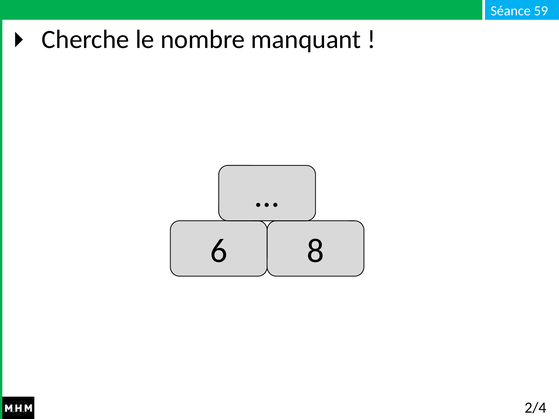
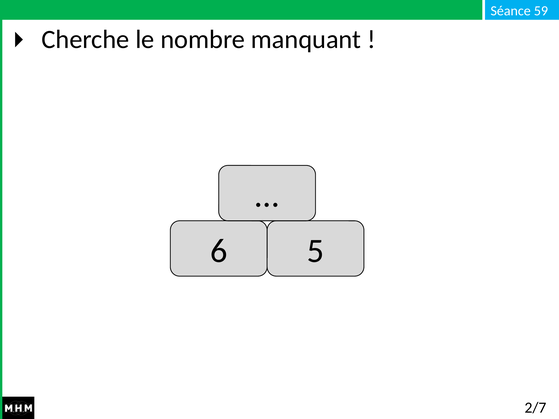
8: 8 -> 5
2/4: 2/4 -> 2/7
